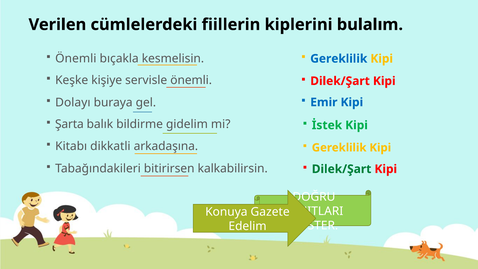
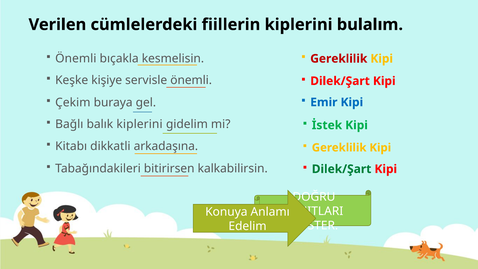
Gereklilik at (339, 59) colour: blue -> red
Dolayı: Dolayı -> Çekim
Şarta: Şarta -> Bağlı
balık bildirme: bildirme -> kiplerini
Gazete: Gazete -> Anlamı
